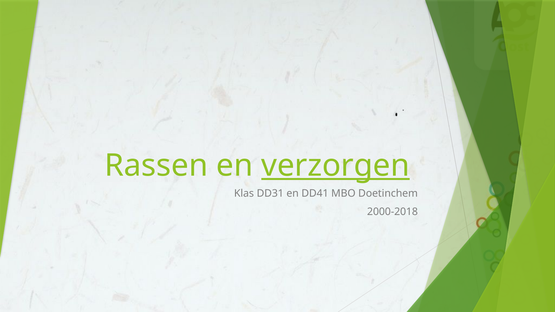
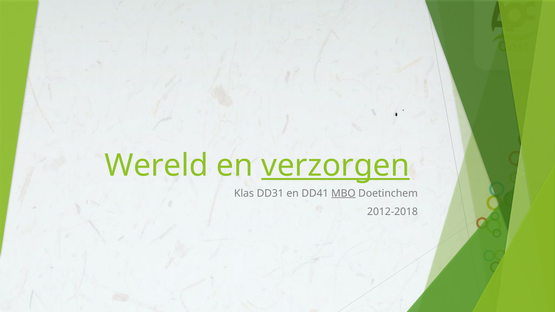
Rassen: Rassen -> Wereld
MBO underline: none -> present
2000-2018: 2000-2018 -> 2012-2018
